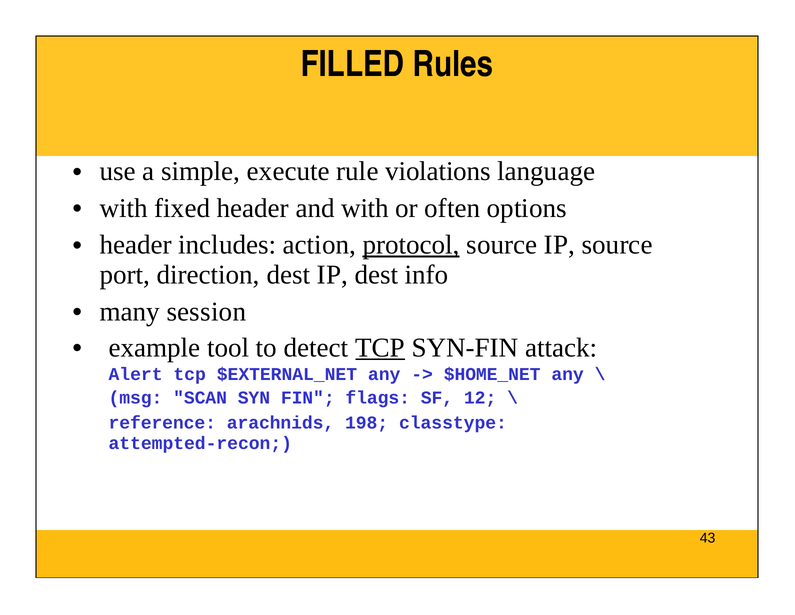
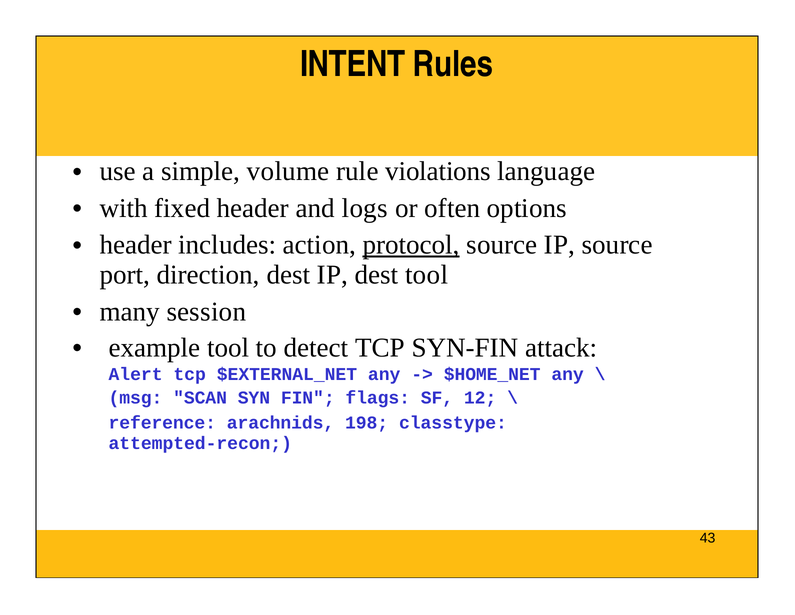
FILLED: FILLED -> INTENT
execute: execute -> volume
and with: with -> logs
dest info: info -> tool
TCP at (380, 347) underline: present -> none
